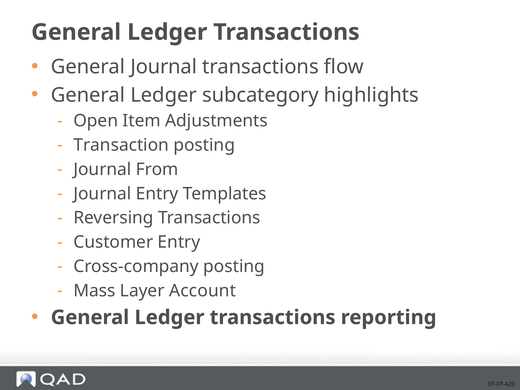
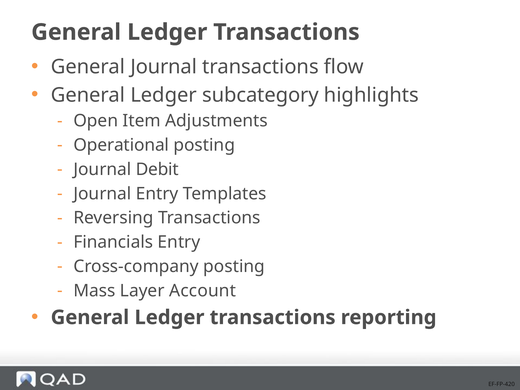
Transaction: Transaction -> Operational
From: From -> Debit
Customer: Customer -> Financials
